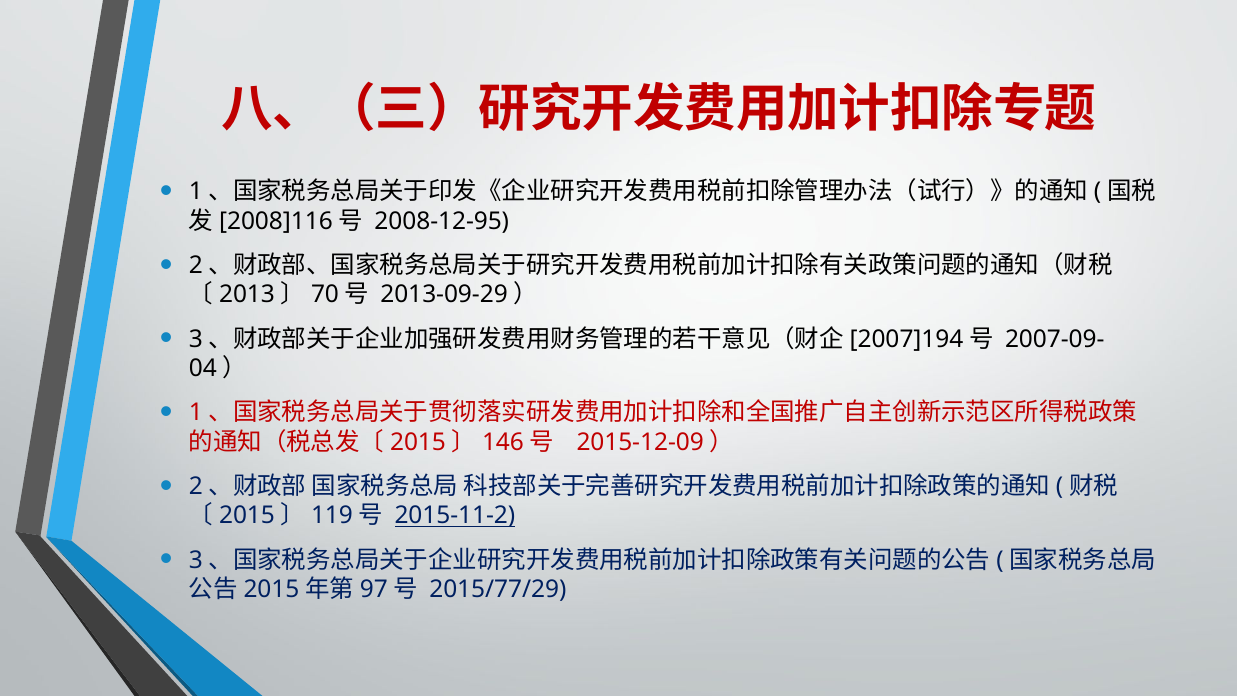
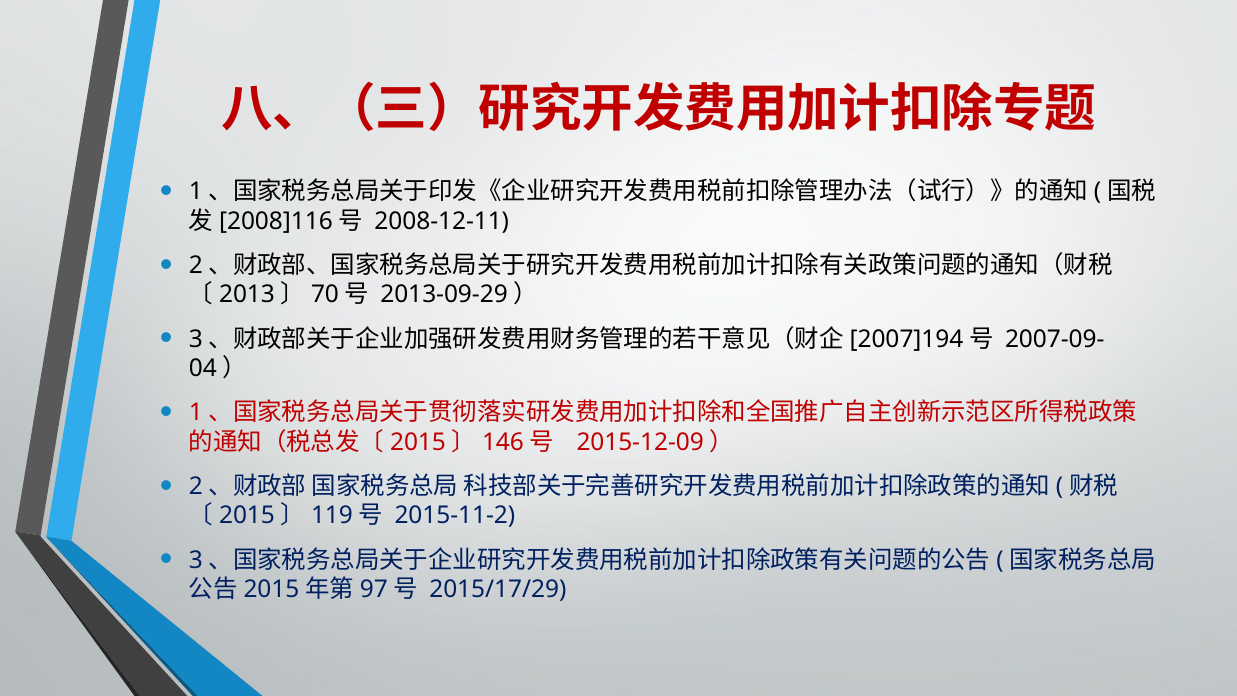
2008-12-95: 2008-12-95 -> 2008-12-11
2015-11-2 underline: present -> none
2015/77/29: 2015/77/29 -> 2015/17/29
